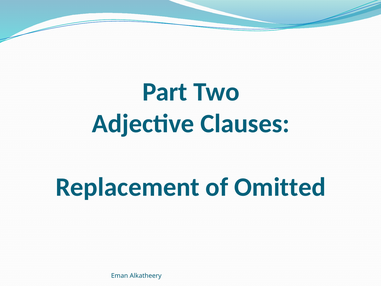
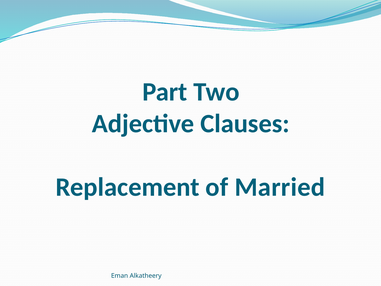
Omitted: Omitted -> Married
